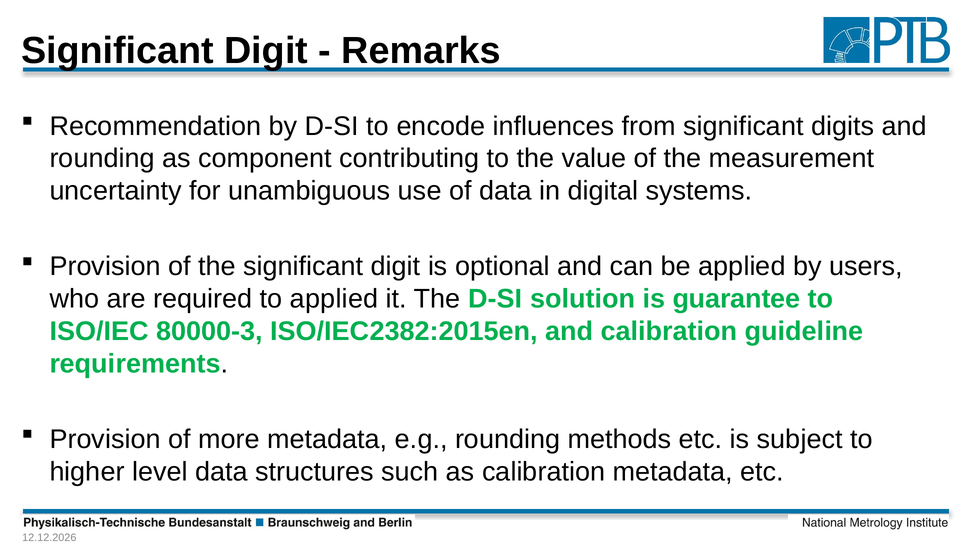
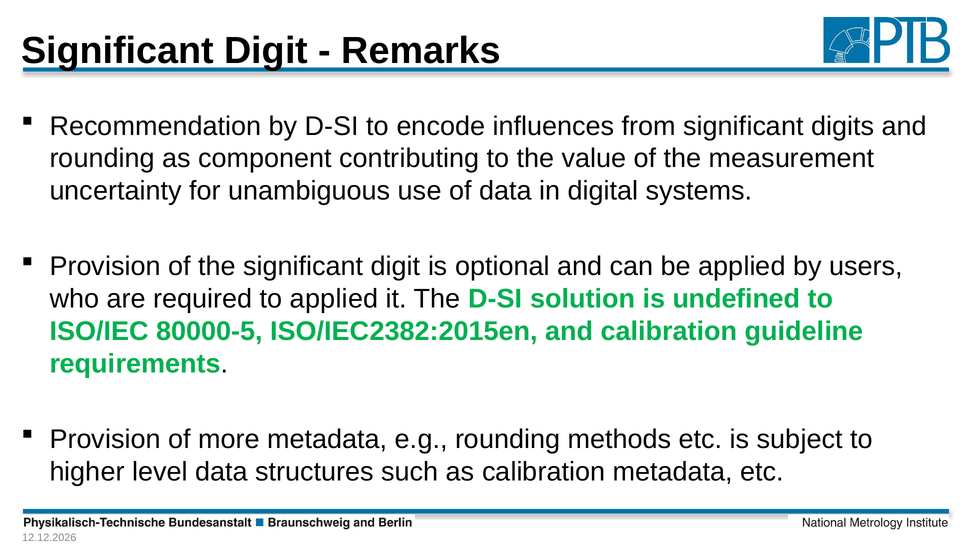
guarantee: guarantee -> undefined
80000-3: 80000-3 -> 80000-5
